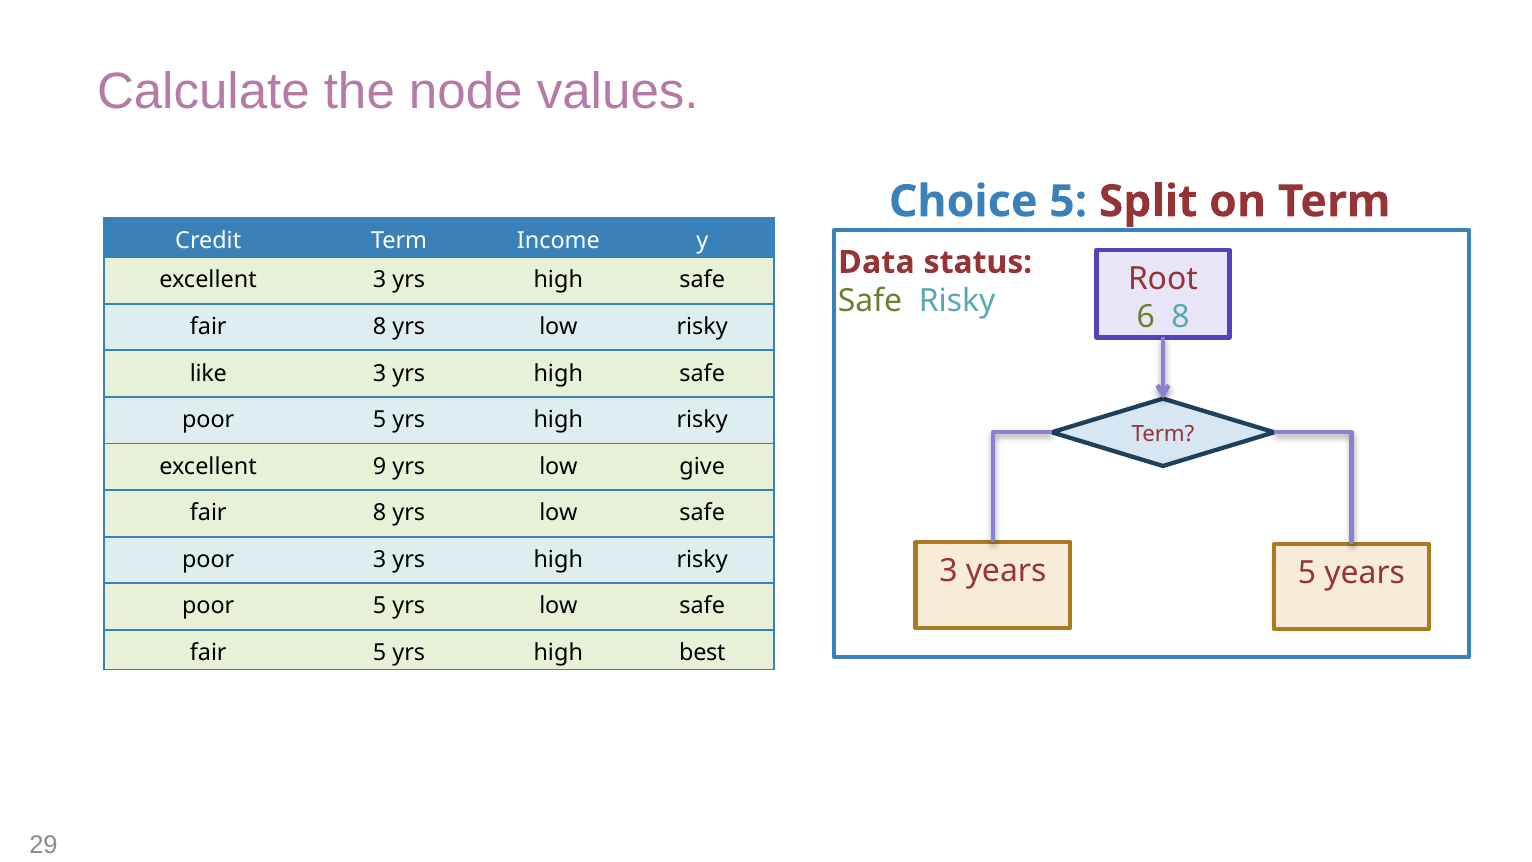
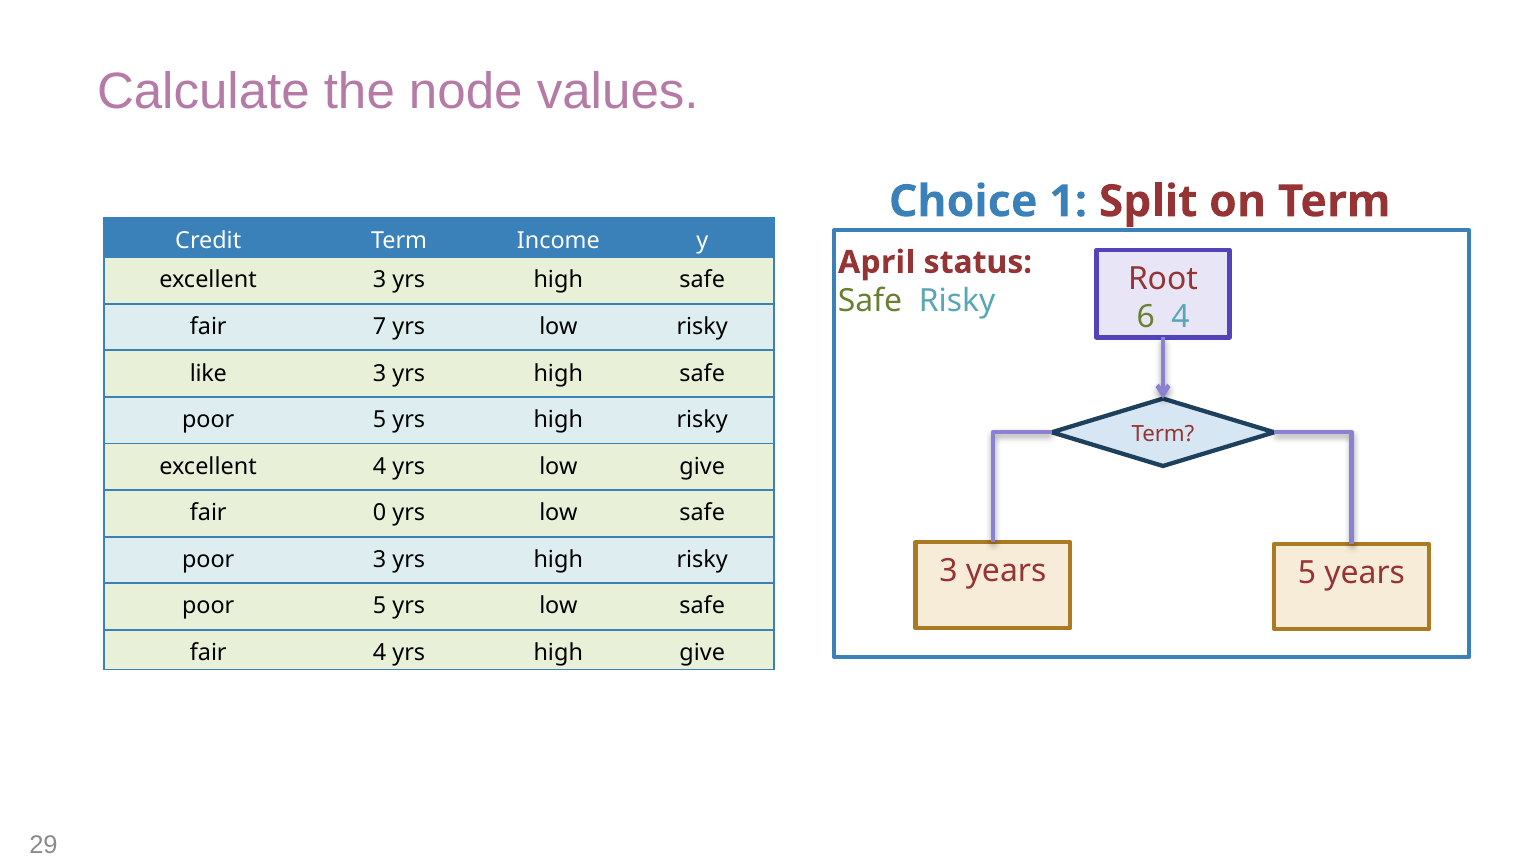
Choice 5: 5 -> 1
Data: Data -> April
6 8: 8 -> 4
8 at (380, 327): 8 -> 7
excellent 9: 9 -> 4
8 at (380, 513): 8 -> 0
fair 5: 5 -> 4
high best: best -> give
